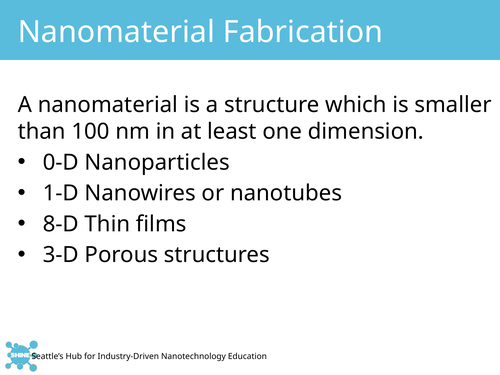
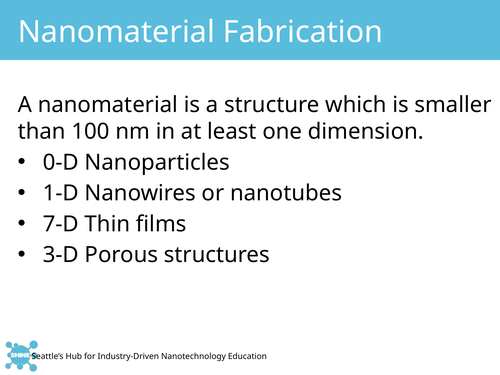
8-D: 8-D -> 7-D
